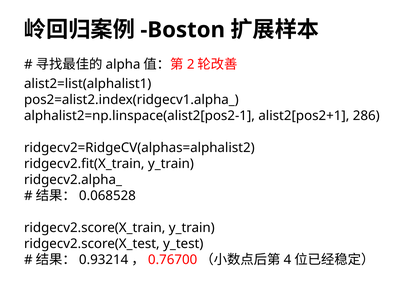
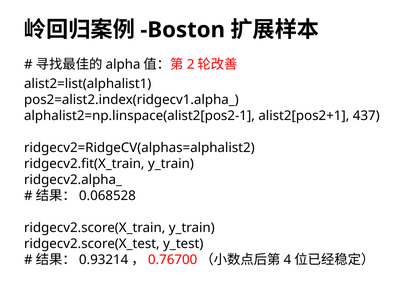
286: 286 -> 437
